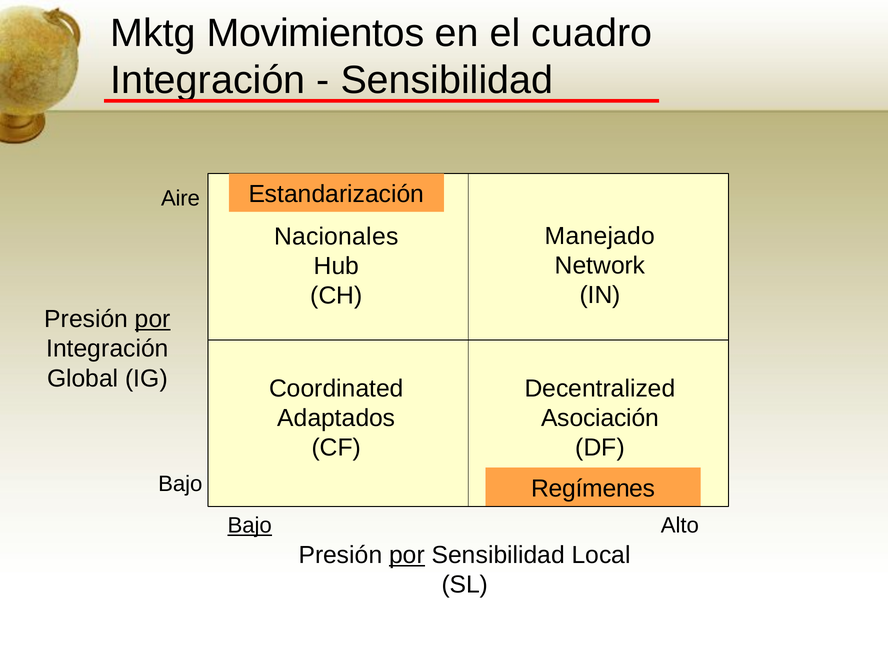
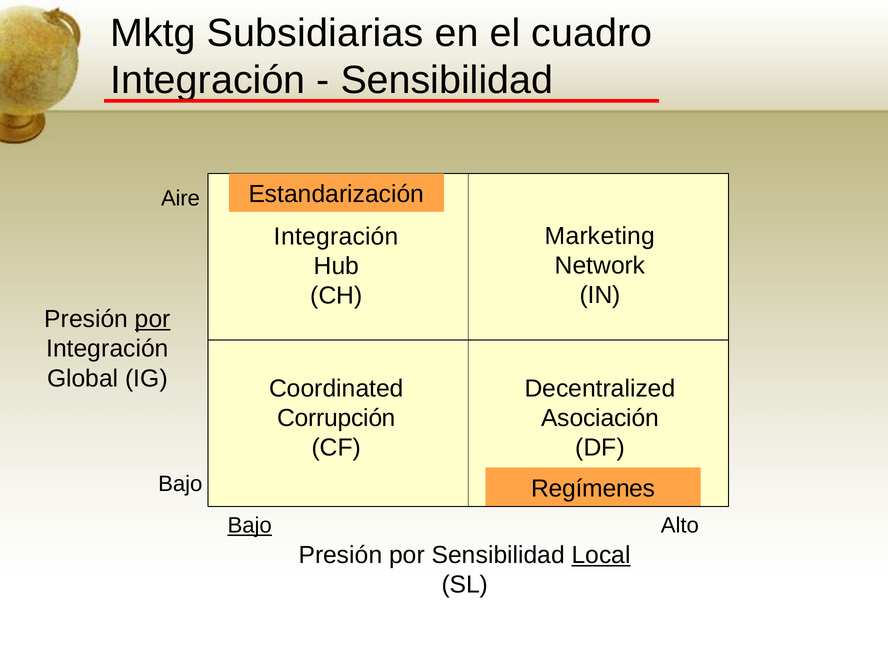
Movimientos: Movimientos -> Subsidiarias
Manejado: Manejado -> Marketing
Nacionales at (336, 237): Nacionales -> Integración
Adaptados: Adaptados -> Corrupción
por at (407, 555) underline: present -> none
Local underline: none -> present
